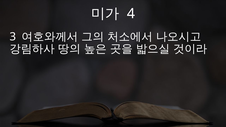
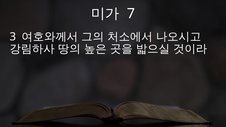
4: 4 -> 7
